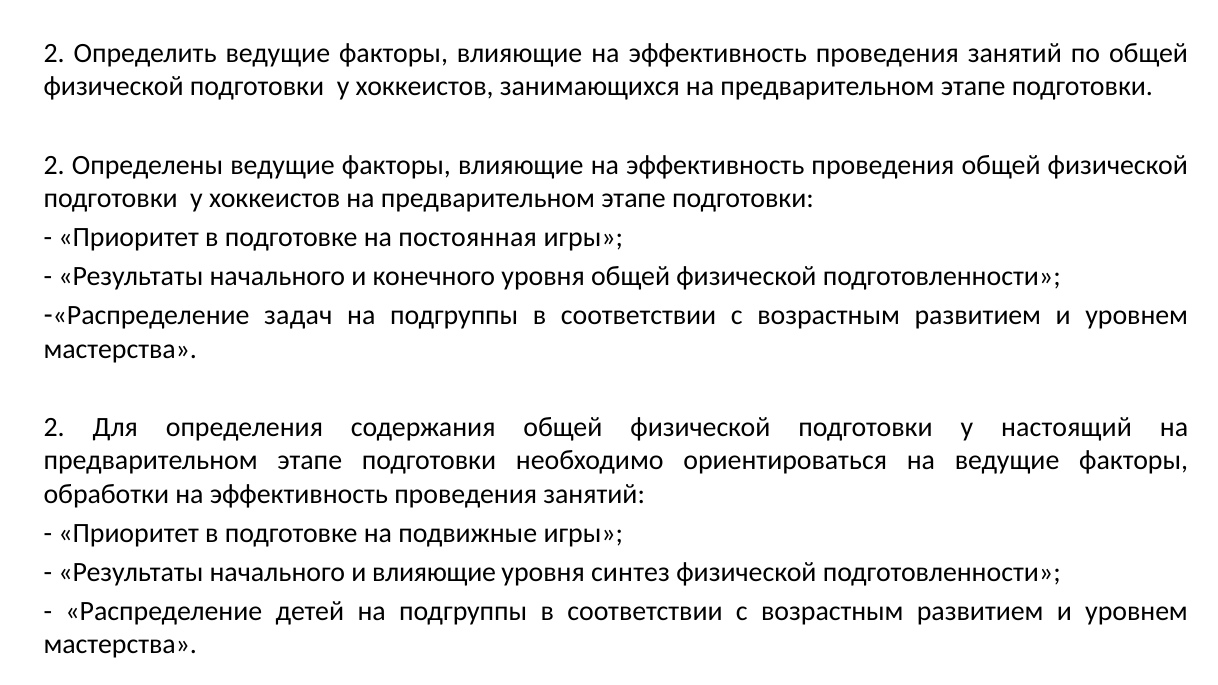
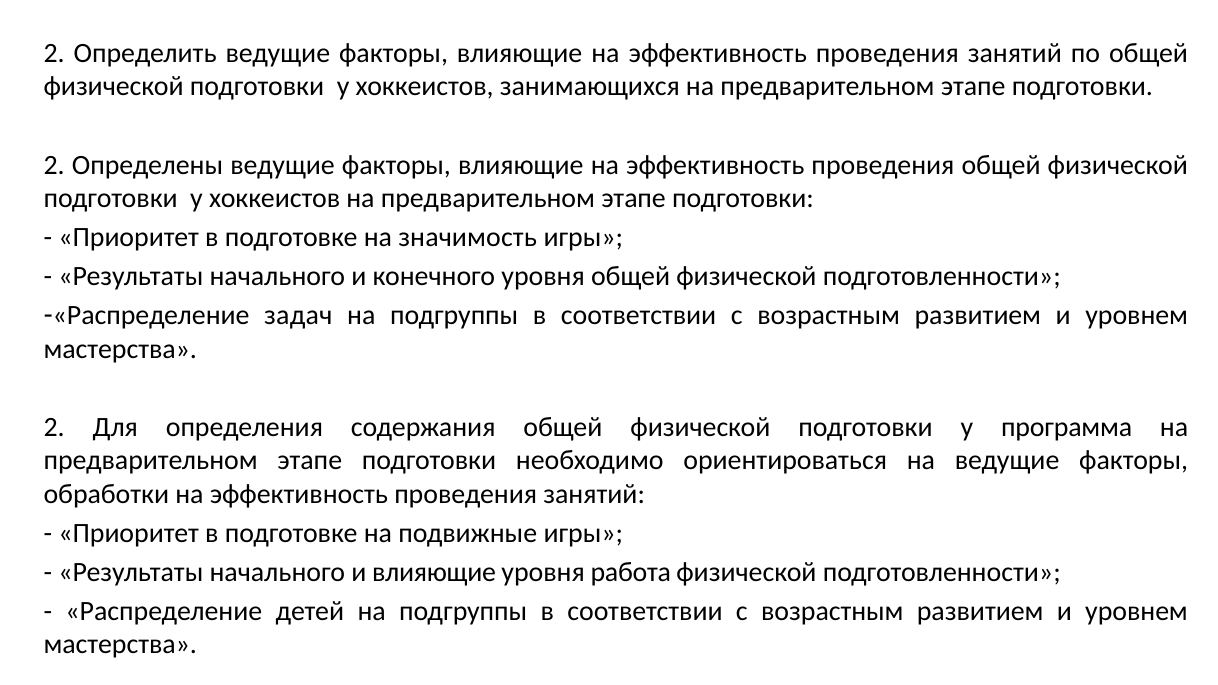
постоянная: постоянная -> значимость
настоящий: настоящий -> программа
синтез: синтез -> работа
